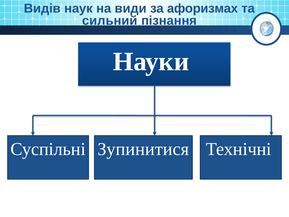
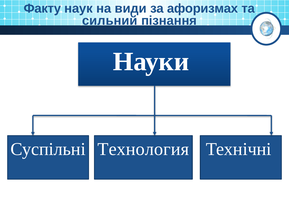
Видів: Видів -> Факту
Зупинитися: Зупинитися -> Технология
